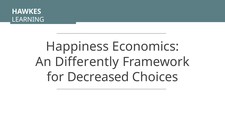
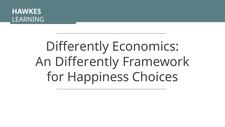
Happiness at (77, 46): Happiness -> Differently
Decreased: Decreased -> Happiness
